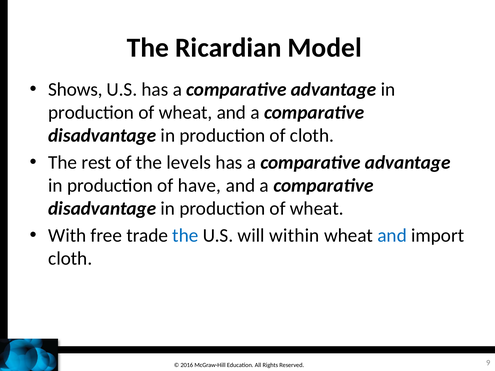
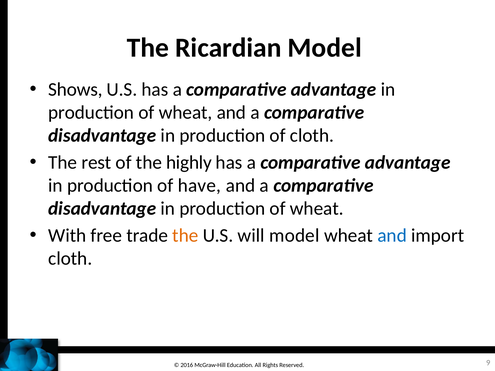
levels: levels -> highly
the at (185, 236) colour: blue -> orange
will within: within -> model
